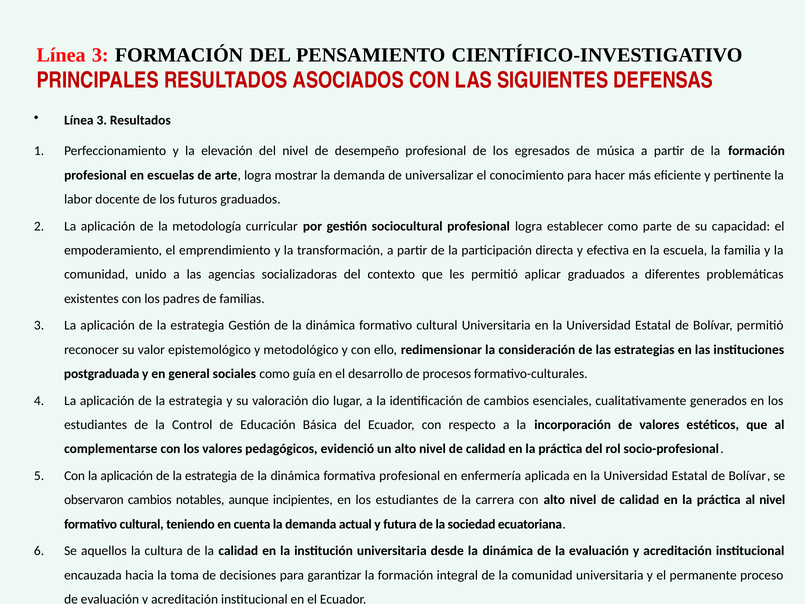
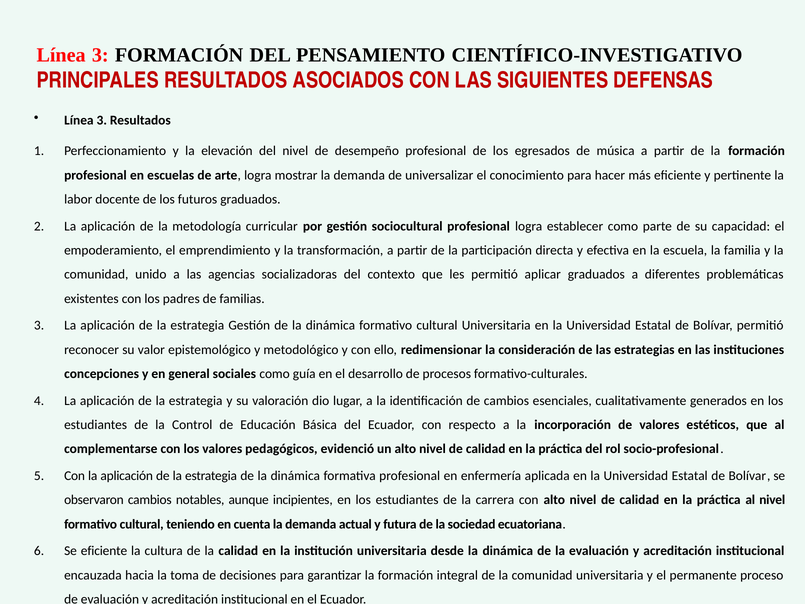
postgraduada: postgraduada -> concepciones
Se aquellos: aquellos -> eficiente
